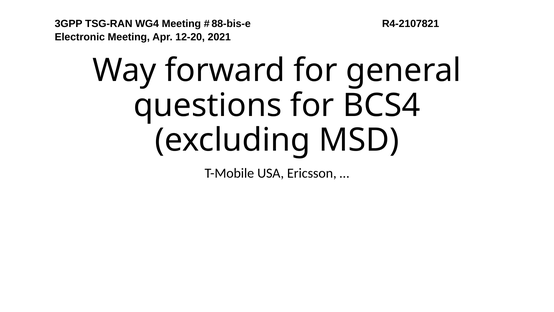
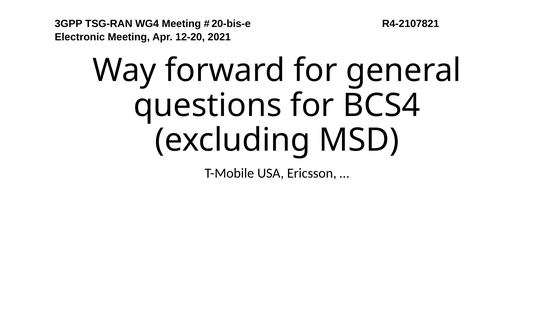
88-bis-e: 88-bis-e -> 20-bis-e
